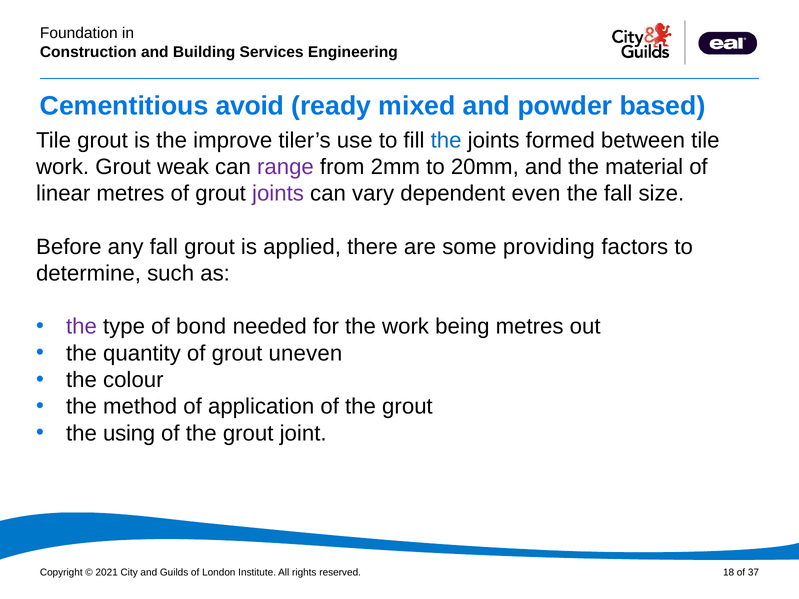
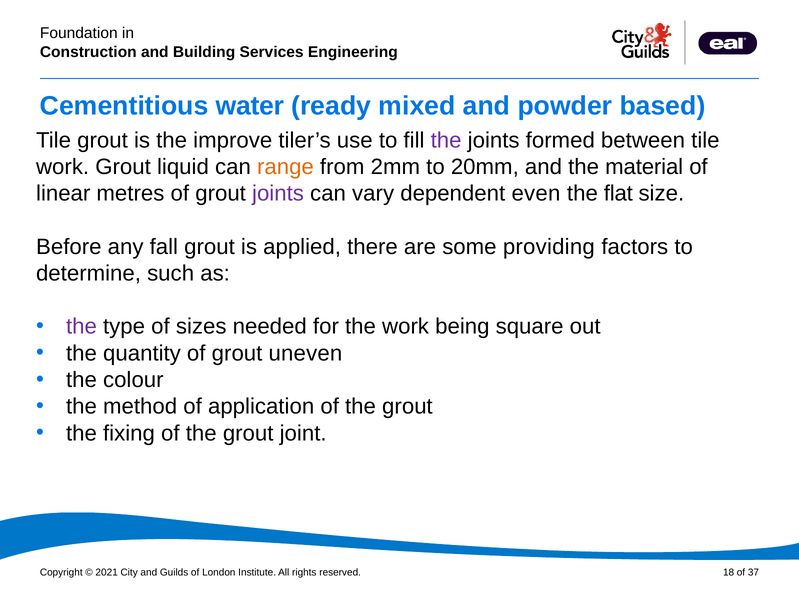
avoid: avoid -> water
the at (446, 140) colour: blue -> purple
weak: weak -> liquid
range colour: purple -> orange
the fall: fall -> flat
bond: bond -> sizes
being metres: metres -> square
using: using -> fixing
